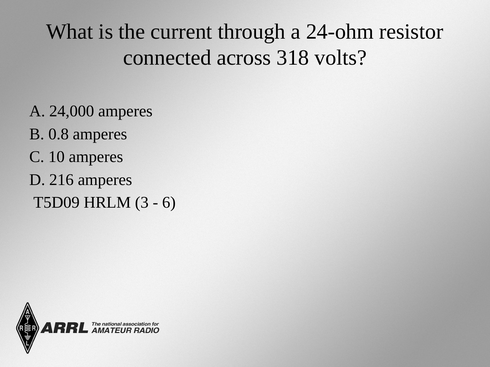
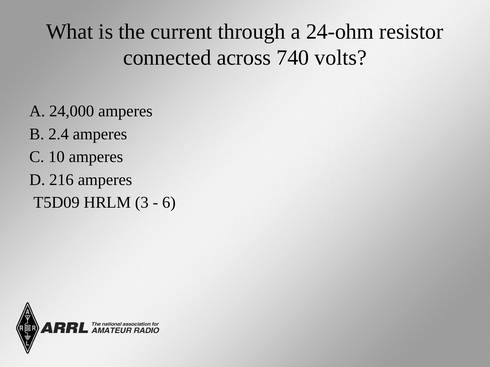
318: 318 -> 740
0.8: 0.8 -> 2.4
